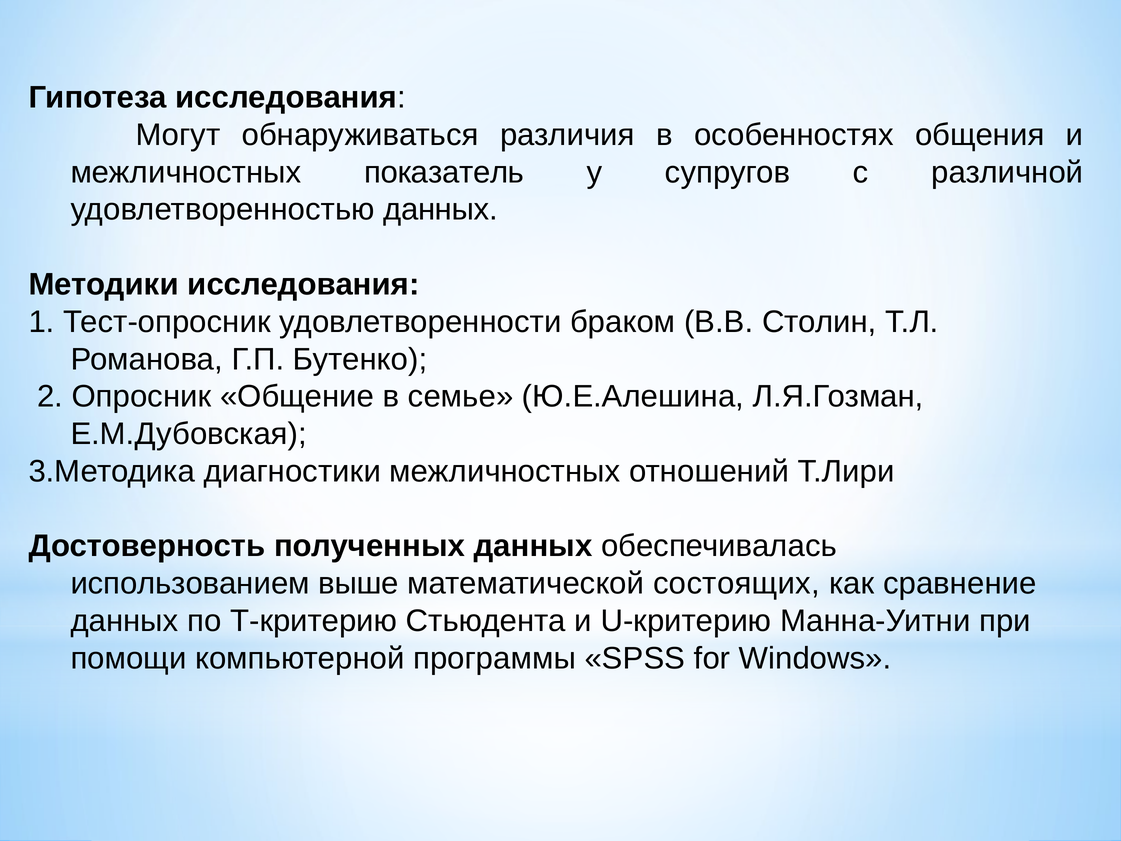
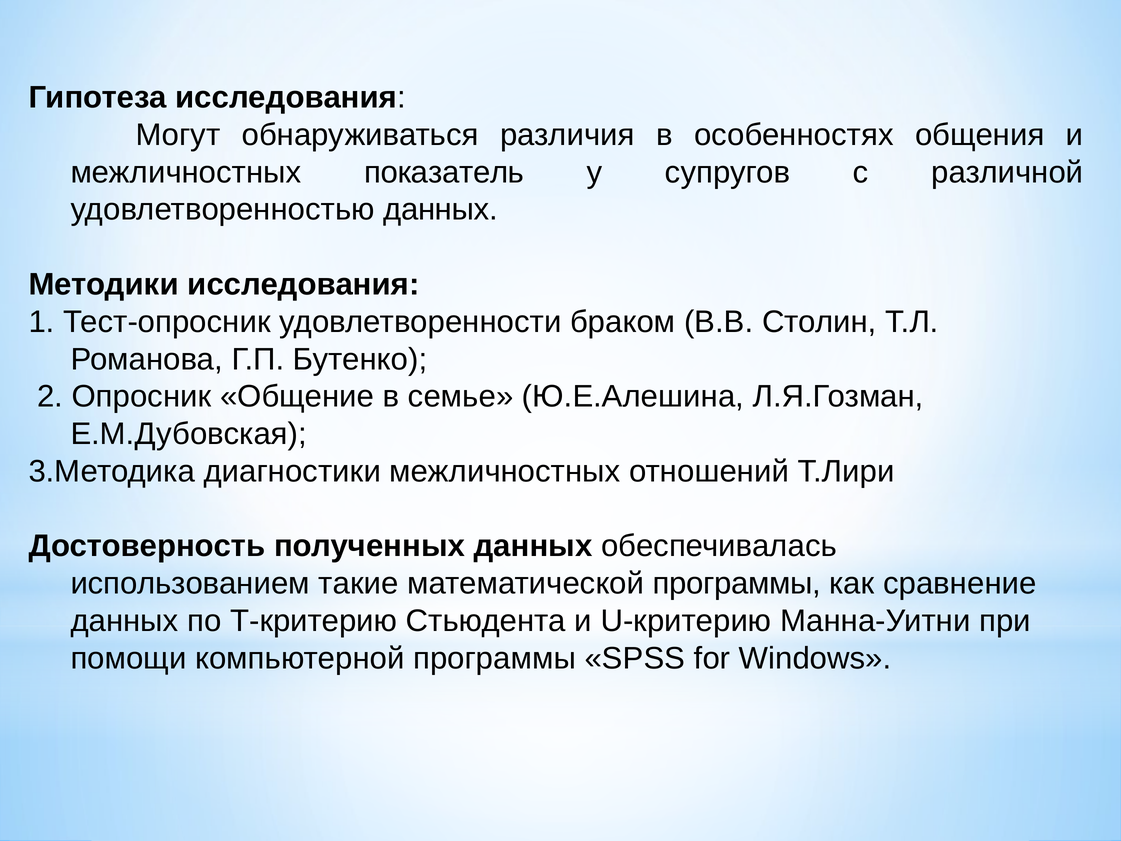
выше: выше -> такие
математической состоящих: состоящих -> программы
